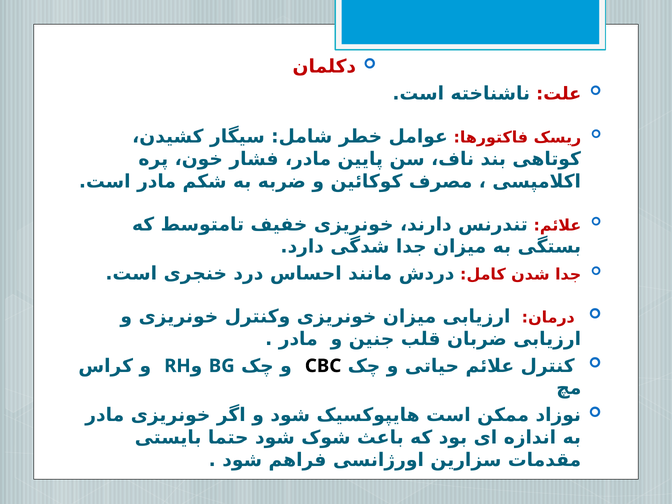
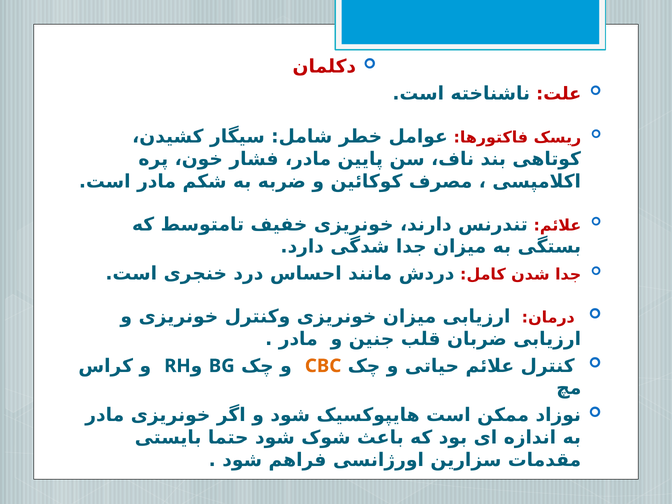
CBC colour: black -> orange
